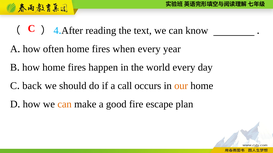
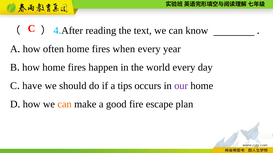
back: back -> have
call: call -> tips
our colour: orange -> purple
